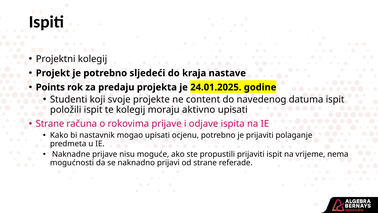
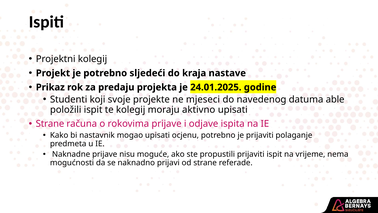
Points: Points -> Prikaz
content: content -> mjeseci
datuma ispit: ispit -> able
